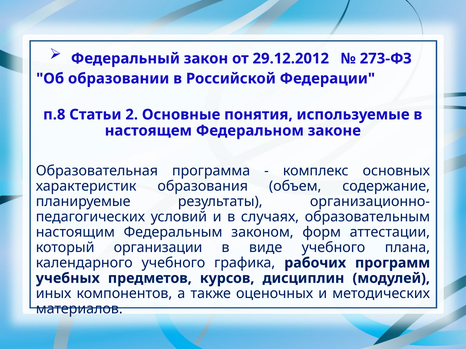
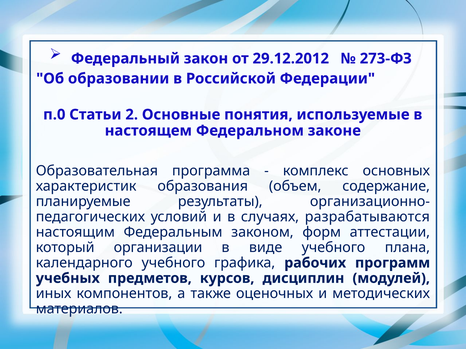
п.8: п.8 -> п.0
образовательным: образовательным -> разрабатываются
